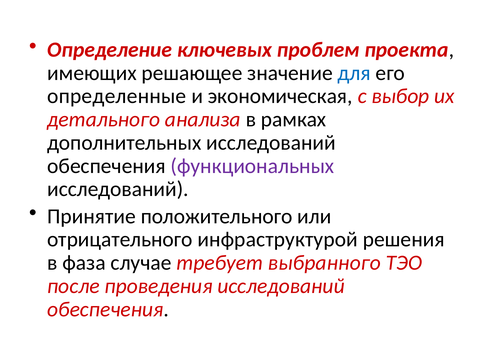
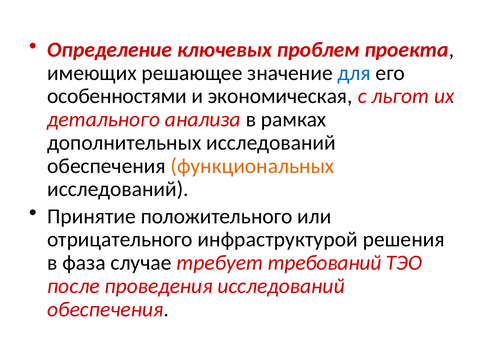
определенные: определенные -> особенностями
выбор: выбор -> льгот
функциональных colour: purple -> orange
выбранного: выбранного -> требований
